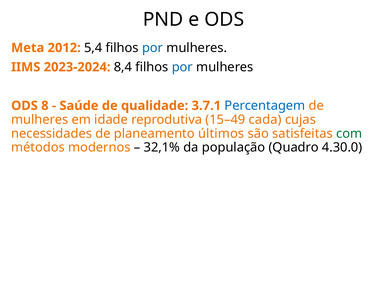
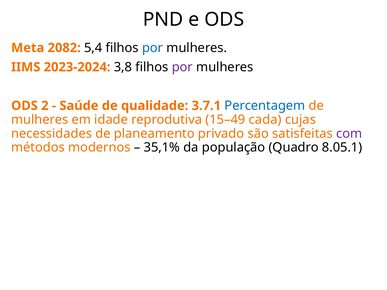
2012: 2012 -> 2082
8,4: 8,4 -> 3,8
por at (182, 67) colour: blue -> purple
8: 8 -> 2
últimos: últimos -> privado
com colour: green -> purple
32,1%: 32,1% -> 35,1%
4.30.0: 4.30.0 -> 8.05.1
